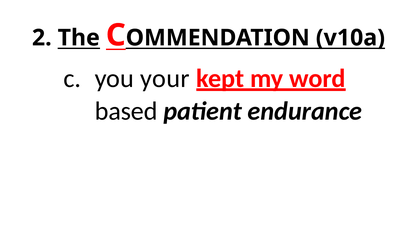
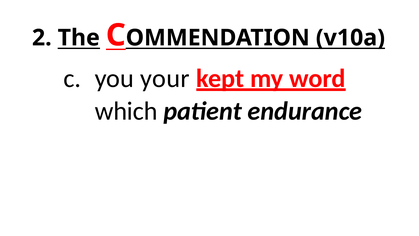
based: based -> which
